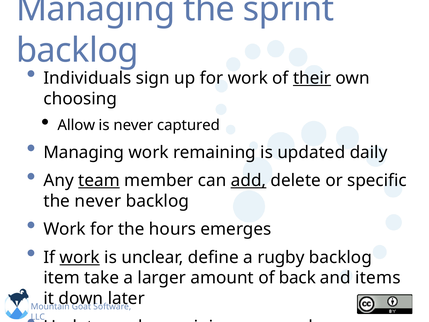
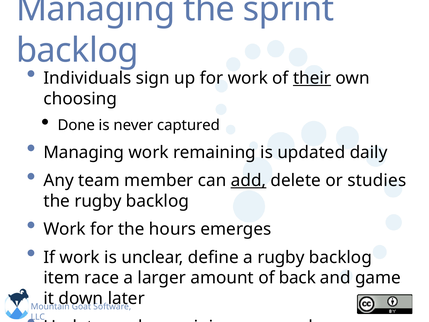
Allow: Allow -> Done
team underline: present -> none
specific: specific -> studies
the never: never -> rugby
work at (80, 257) underline: present -> none
take: take -> race
items: items -> game
